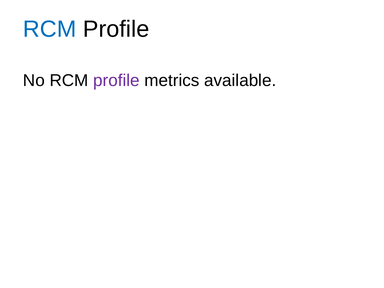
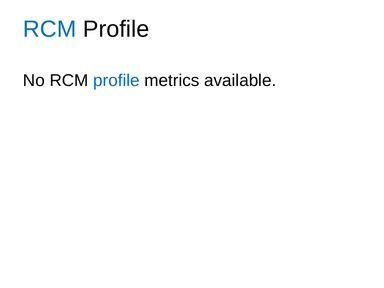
profile at (116, 81) colour: purple -> blue
